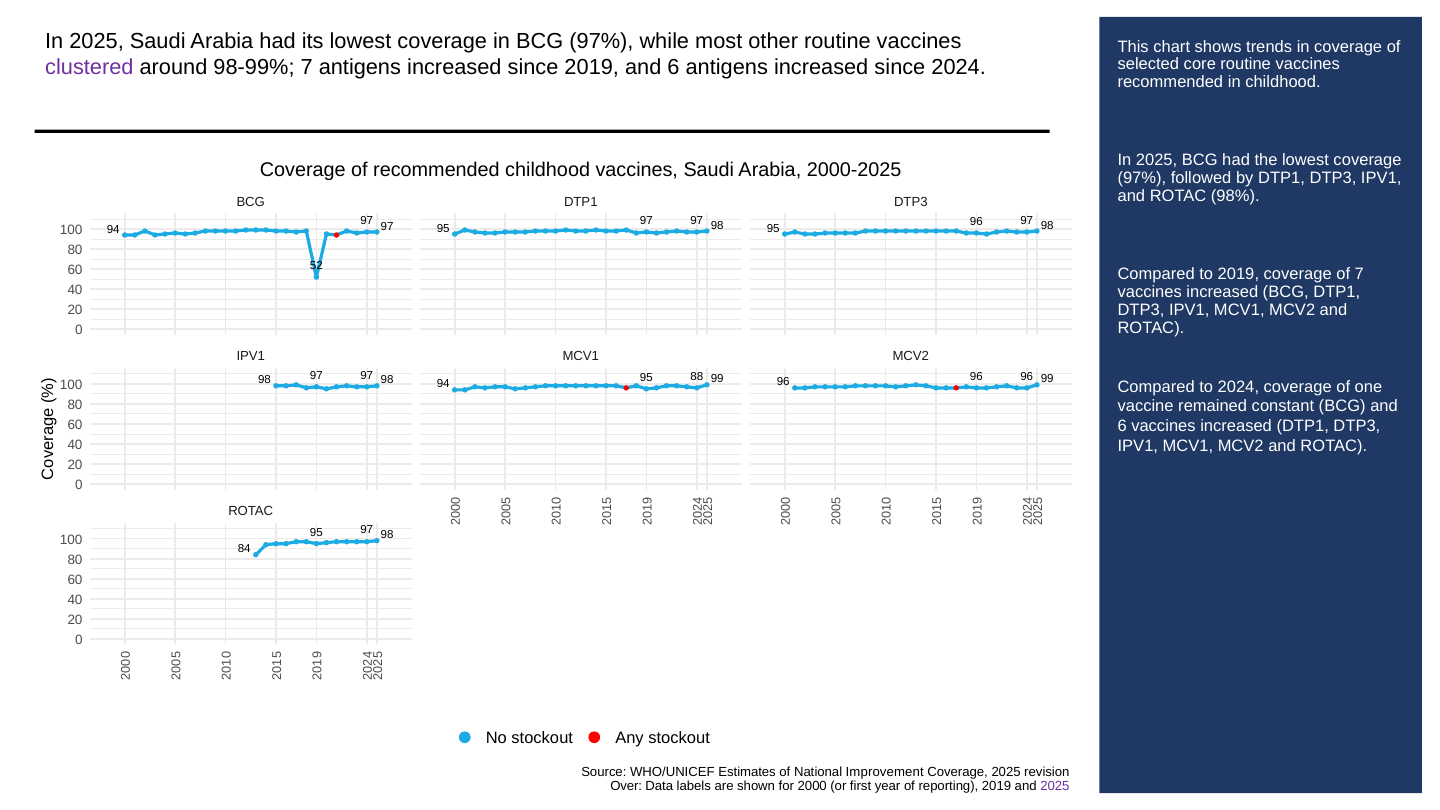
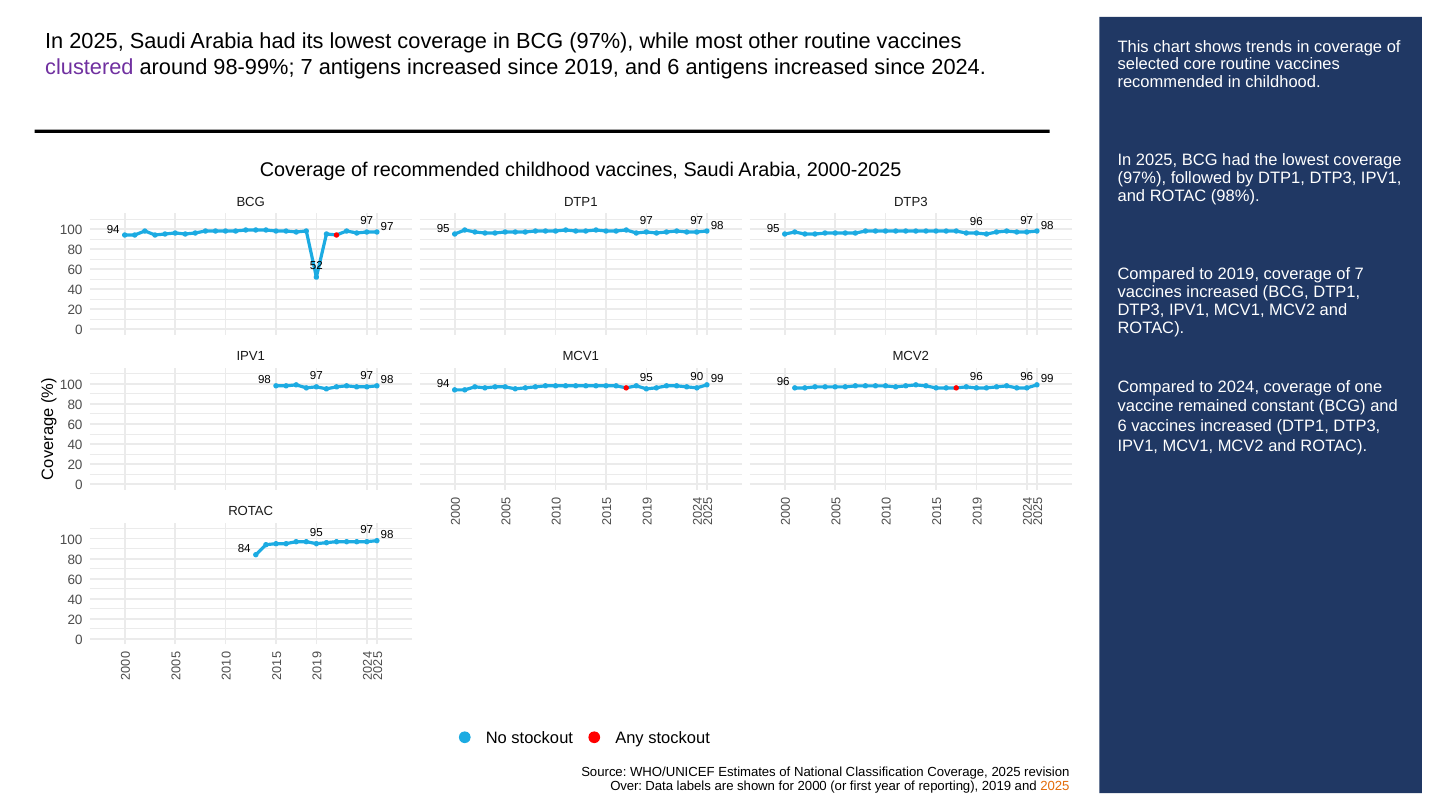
88: 88 -> 90
Improvement: Improvement -> Classification
2025 at (1055, 787) colour: purple -> orange
